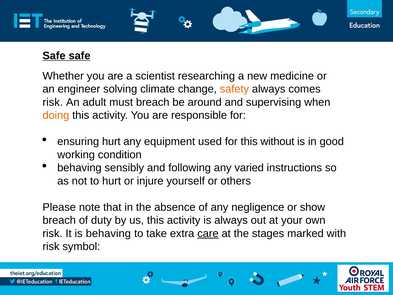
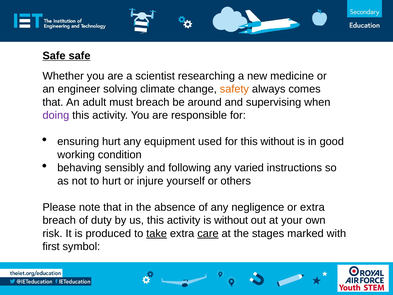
risk at (53, 102): risk -> that
doing colour: orange -> purple
or show: show -> extra
is always: always -> without
is behaving: behaving -> produced
take underline: none -> present
risk at (51, 246): risk -> first
